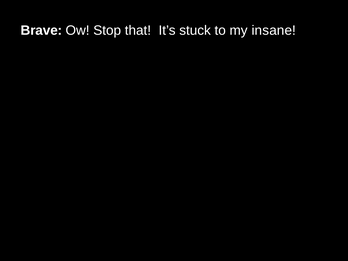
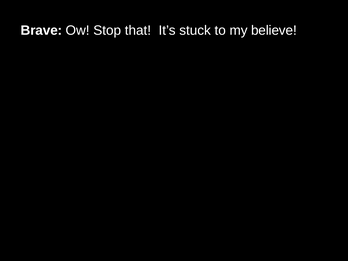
insane: insane -> believe
